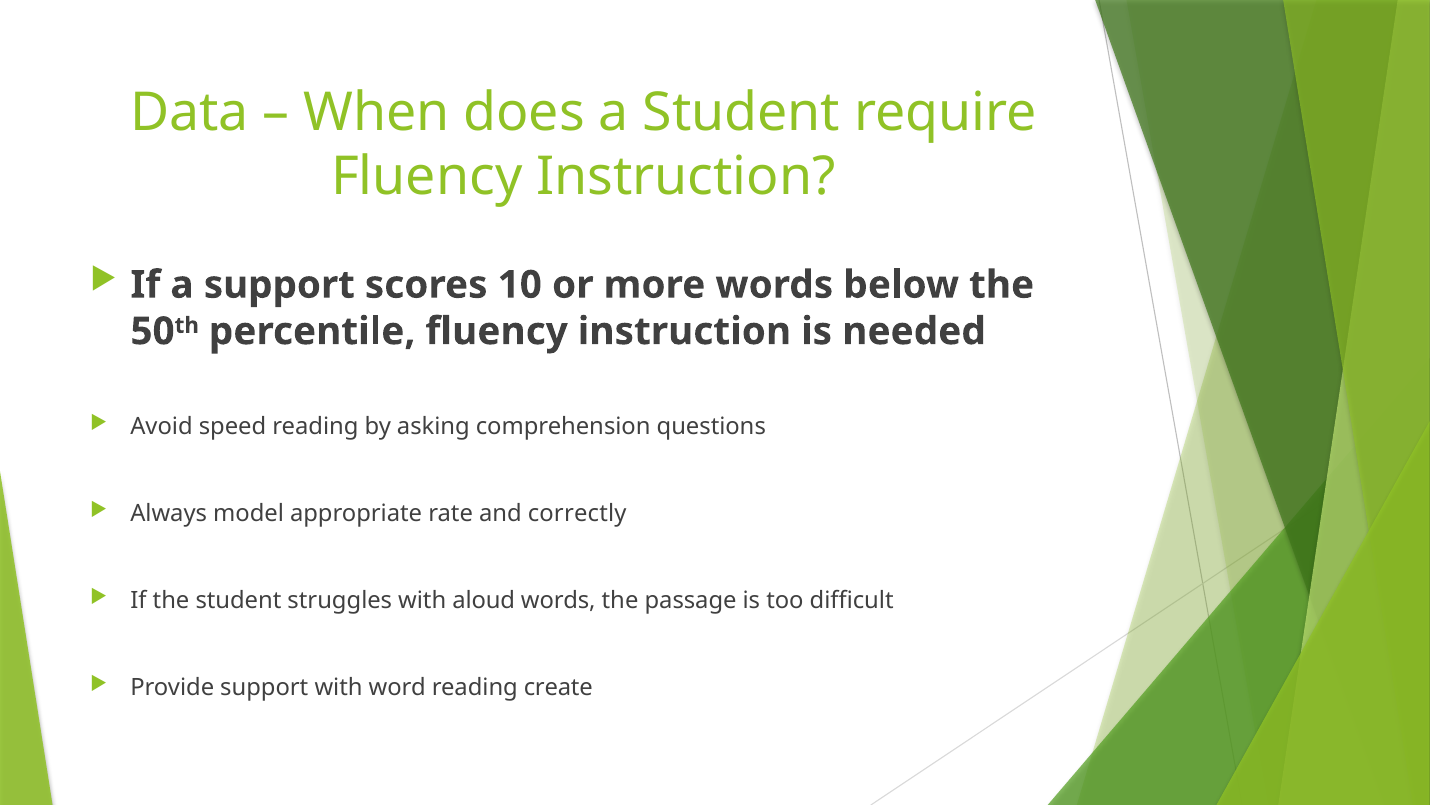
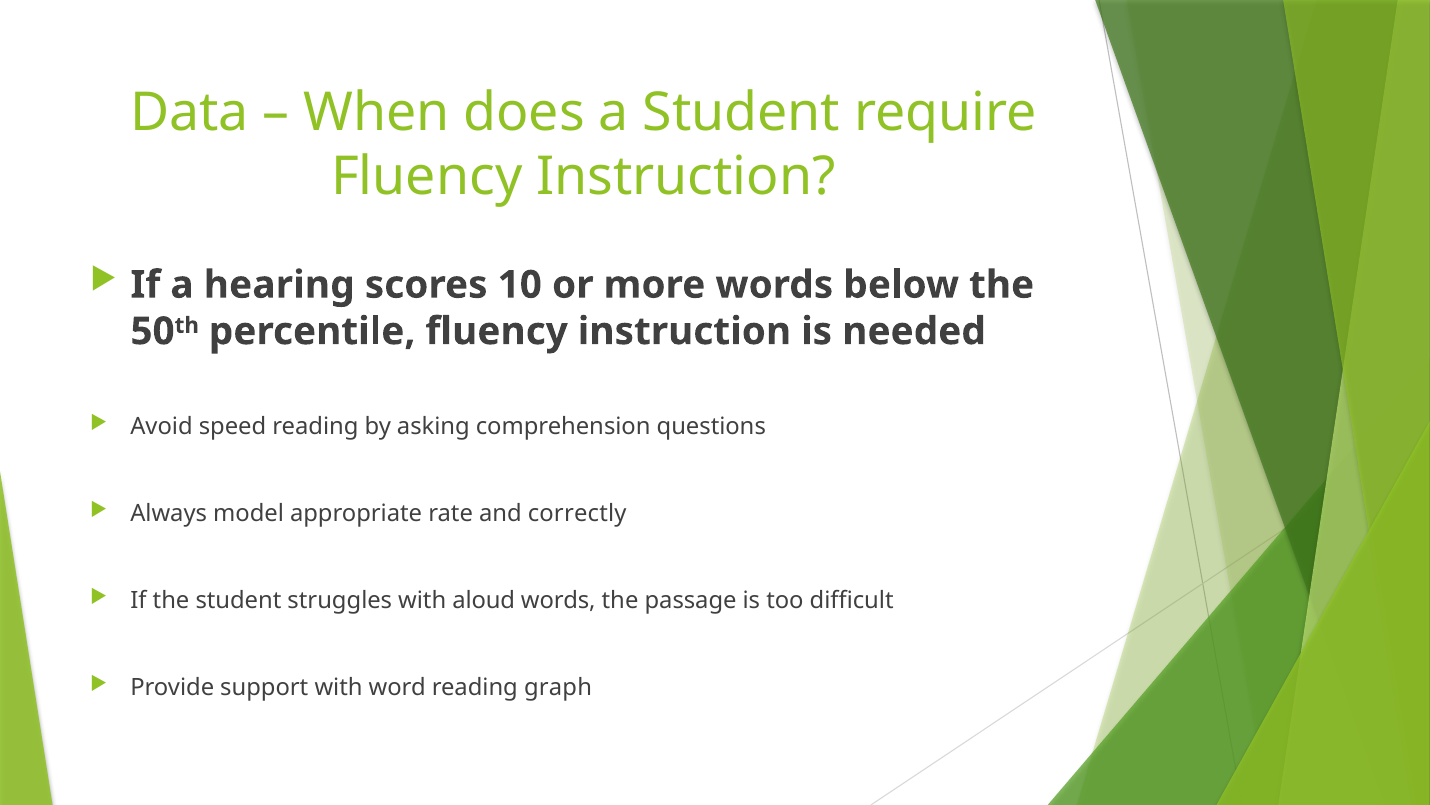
a support: support -> hearing
create: create -> graph
